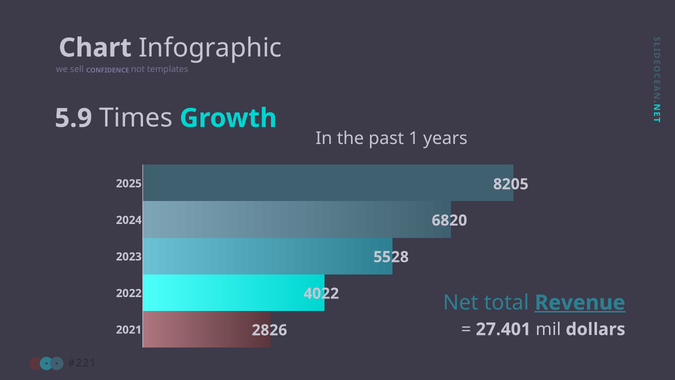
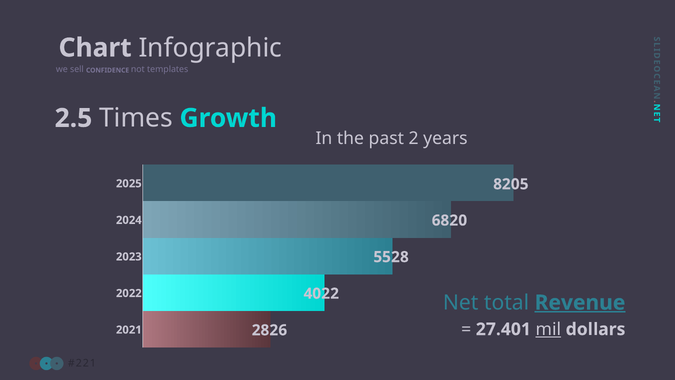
5.9: 5.9 -> 2.5
1: 1 -> 2
mil underline: none -> present
